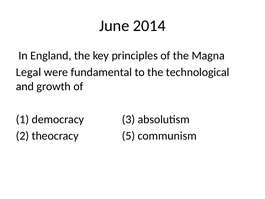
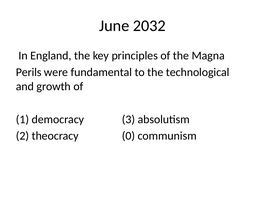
2014: 2014 -> 2032
Legal: Legal -> Perils
5: 5 -> 0
